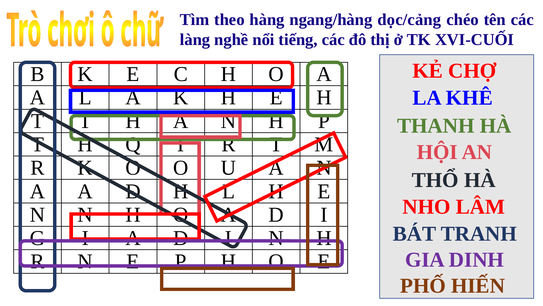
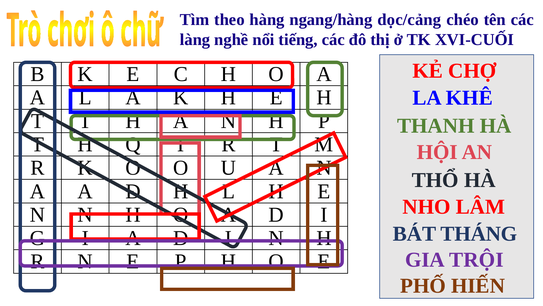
TRANH: TRANH -> THÁNG
DINH: DINH -> TRỘI
